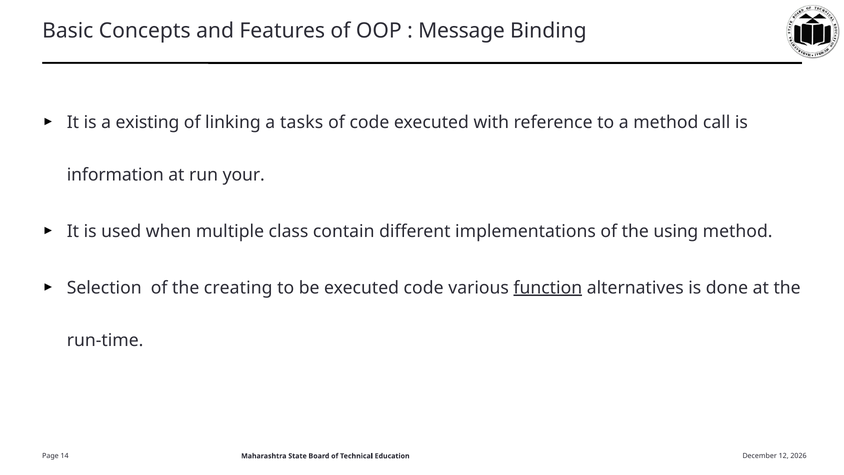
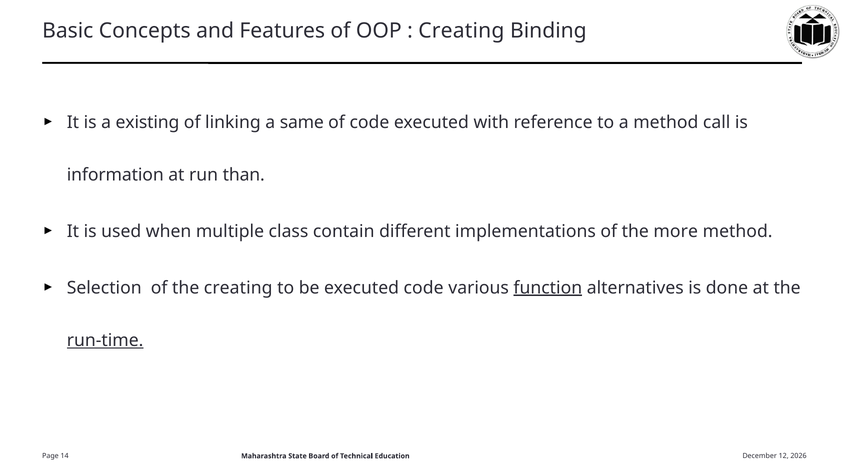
Message at (462, 31): Message -> Creating
tasks: tasks -> same
your: your -> than
using: using -> more
run-time underline: none -> present
